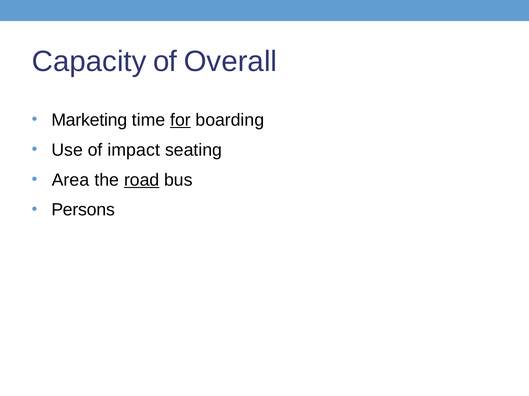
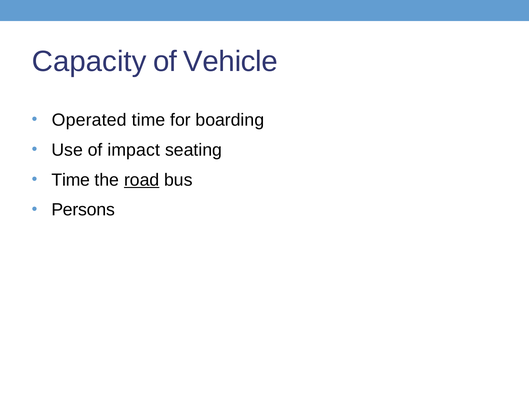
Overall: Overall -> Vehicle
Marketing: Marketing -> Operated
for underline: present -> none
Area at (71, 180): Area -> Time
